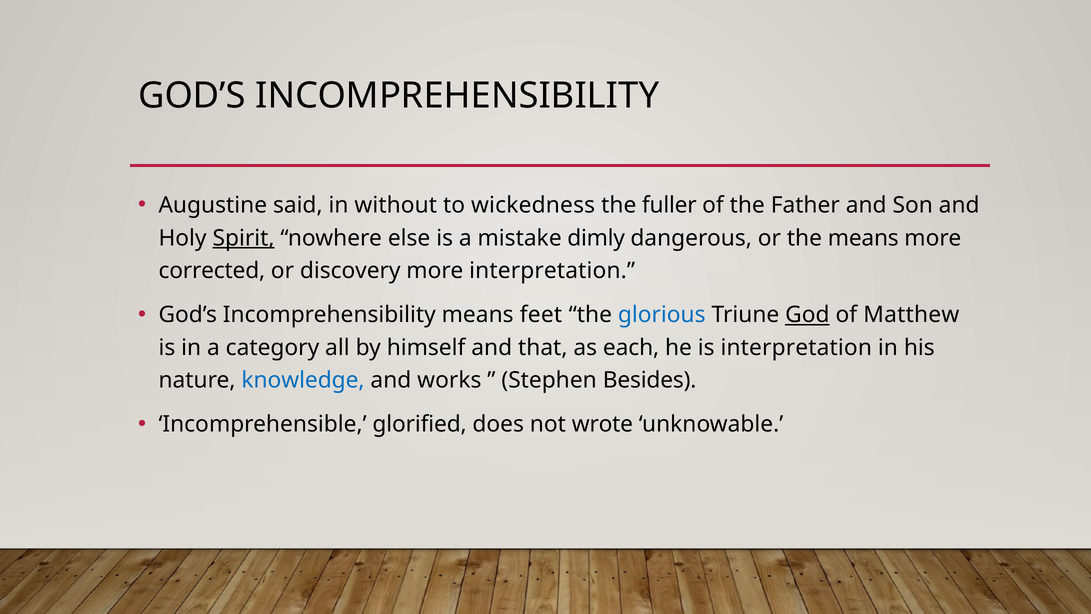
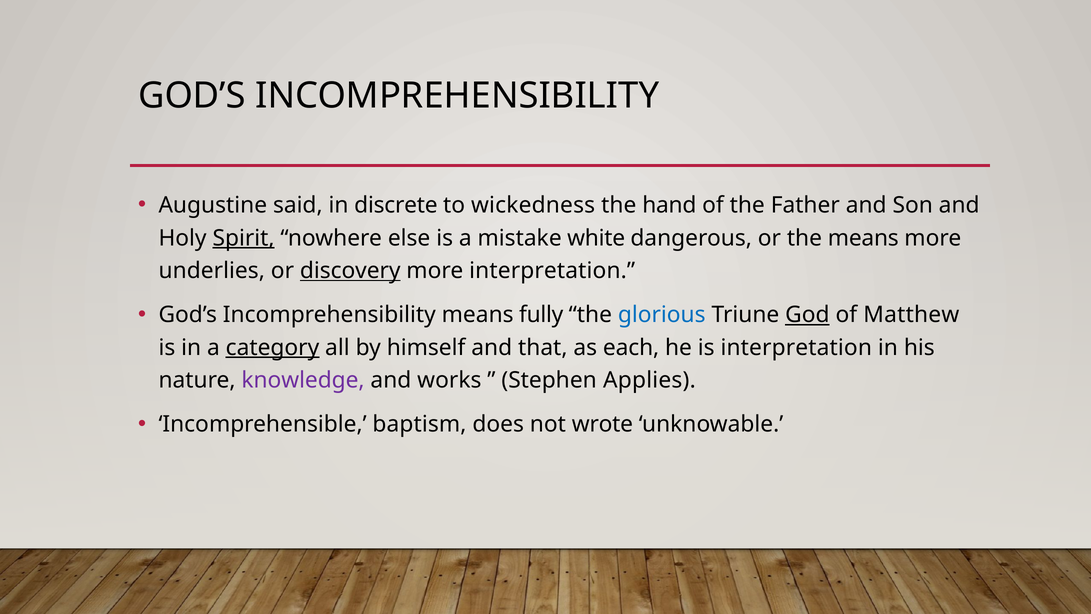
without: without -> discrete
fuller: fuller -> hand
dimly: dimly -> white
corrected: corrected -> underlies
discovery underline: none -> present
feet: feet -> fully
category underline: none -> present
knowledge colour: blue -> purple
Besides: Besides -> Applies
glorified: glorified -> baptism
